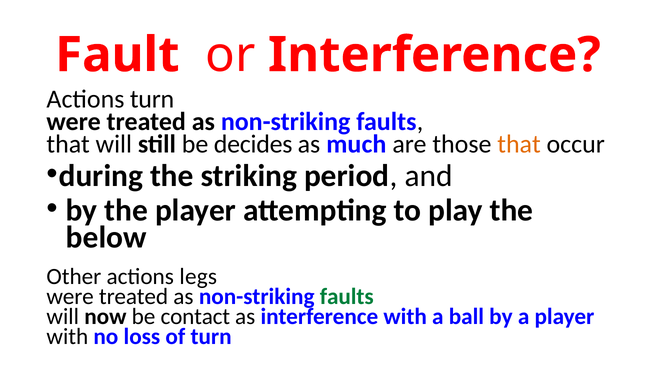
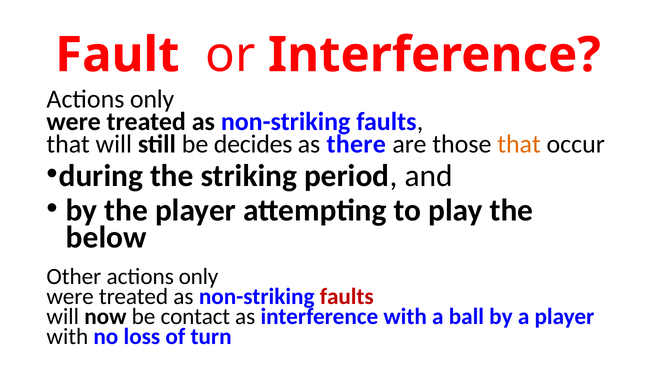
turn at (152, 99): turn -> only
much: much -> there
Other actions legs: legs -> only
faults at (347, 297) colour: green -> red
